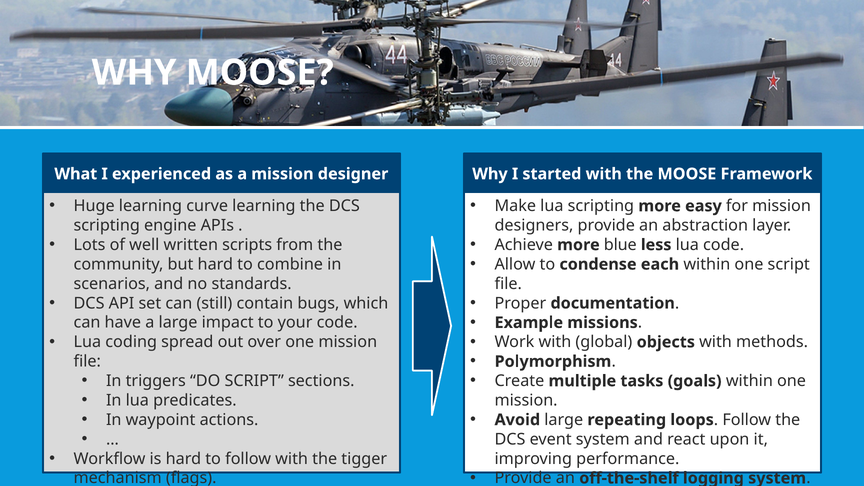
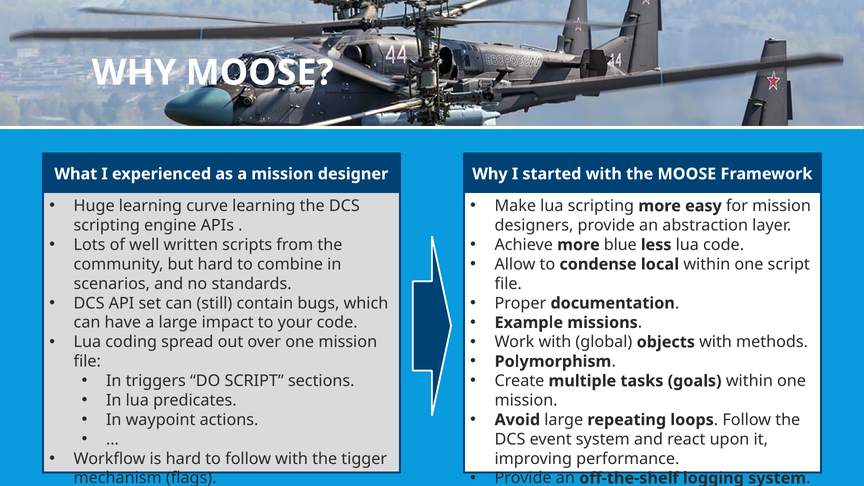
each: each -> local
